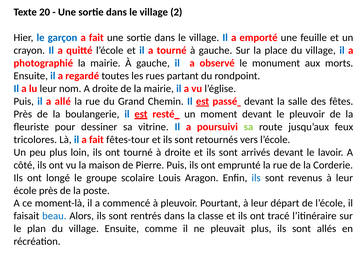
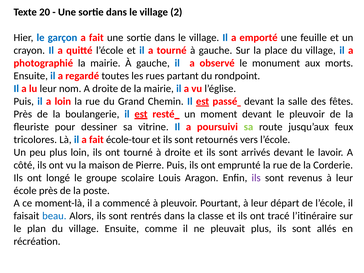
a allé: allé -> loin
fêtes-tour: fêtes-tour -> école-tour
ils at (256, 178) colour: blue -> purple
